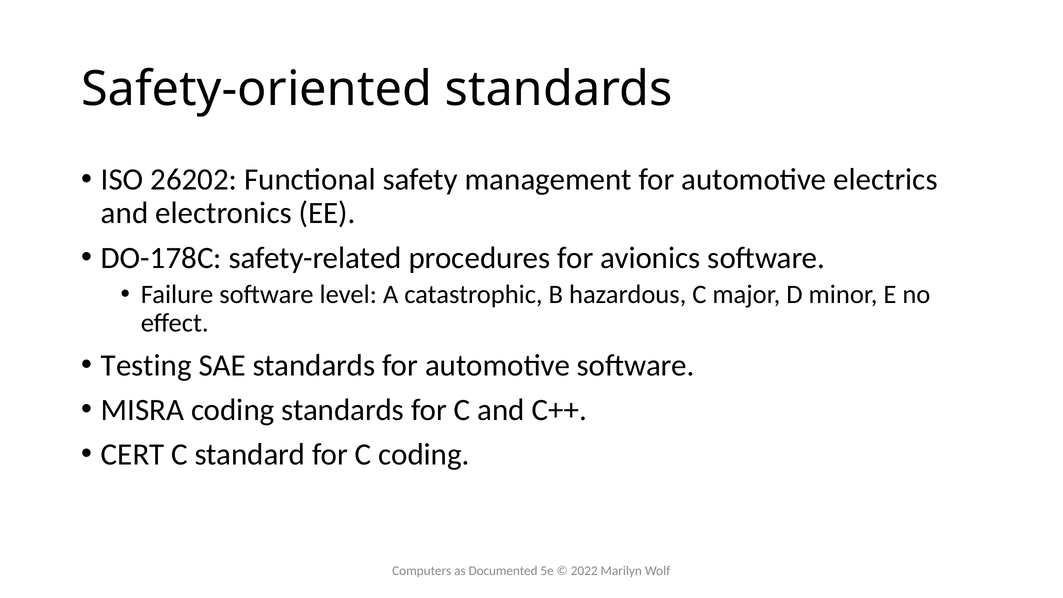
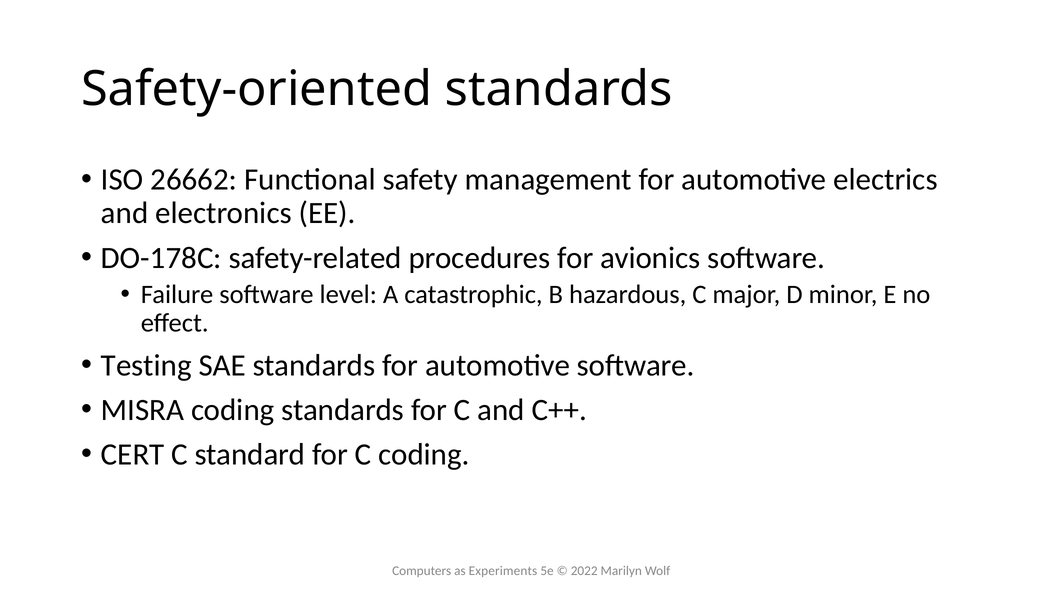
26202: 26202 -> 26662
Documented: Documented -> Experiments
